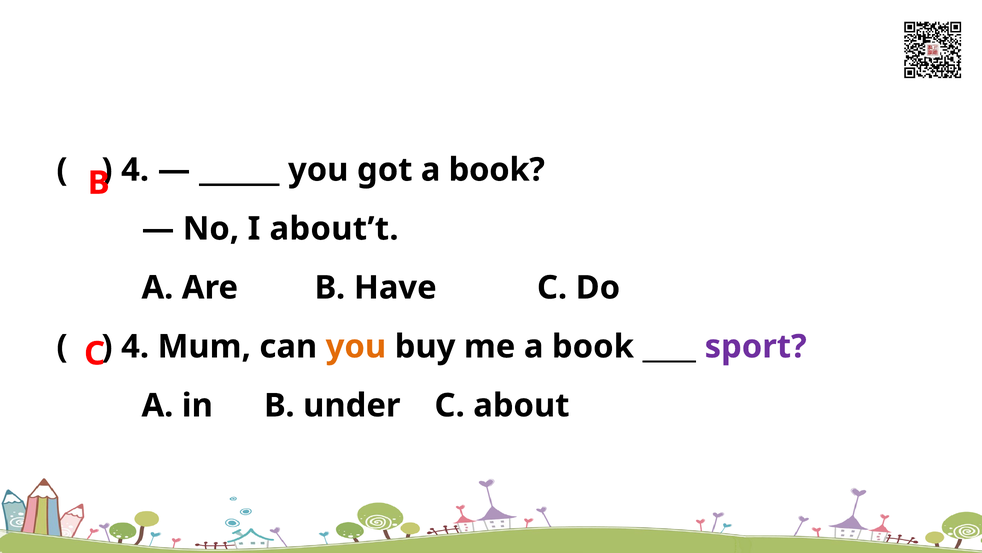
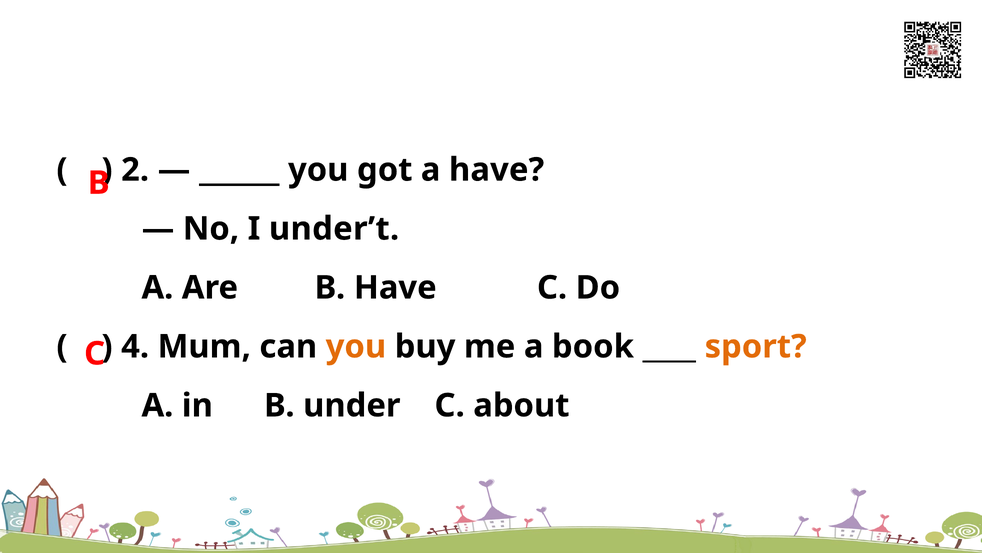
4 at (135, 170): 4 -> 2
got a book: book -> have
about’t: about’t -> under’t
sport colour: purple -> orange
